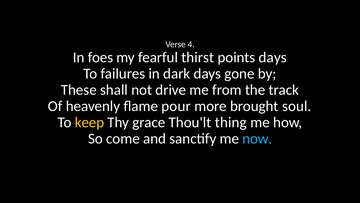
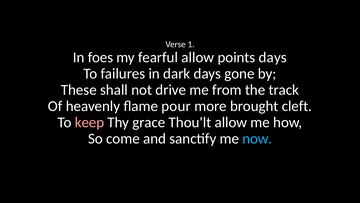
4: 4 -> 1
fearful thirst: thirst -> allow
soul: soul -> cleft
keep colour: yellow -> pink
Thou'lt thing: thing -> allow
